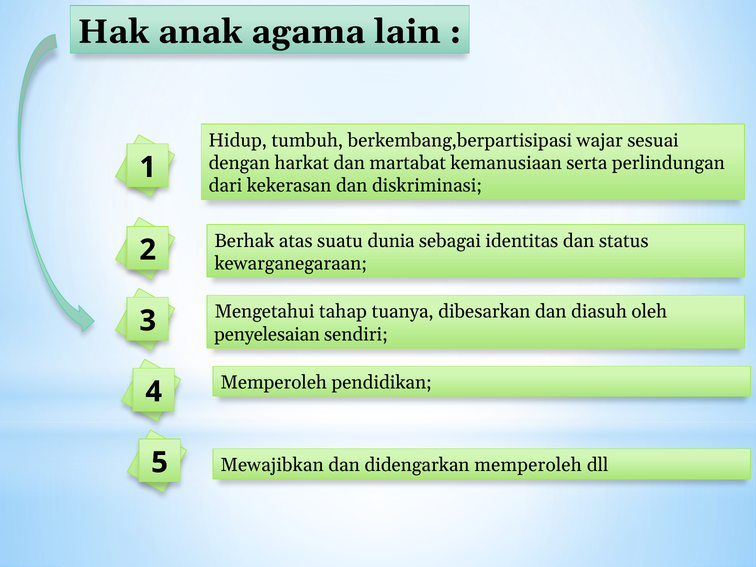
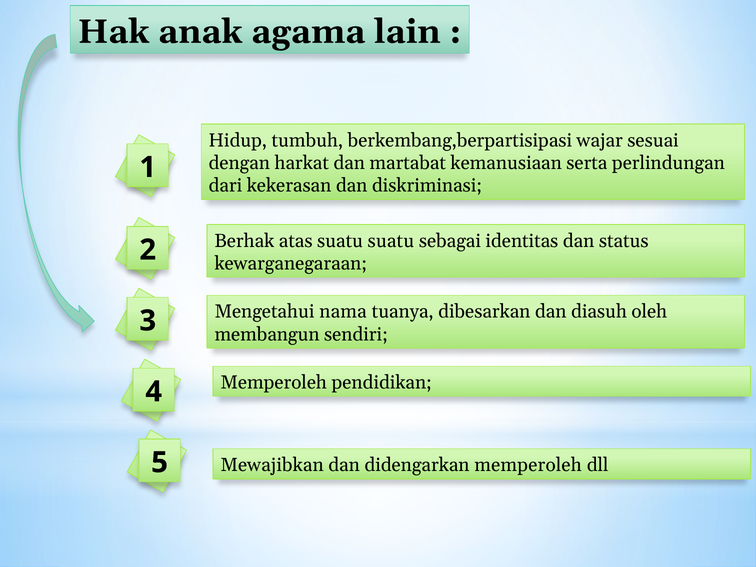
suatu dunia: dunia -> suatu
tahap: tahap -> nama
penyelesaian: penyelesaian -> membangun
